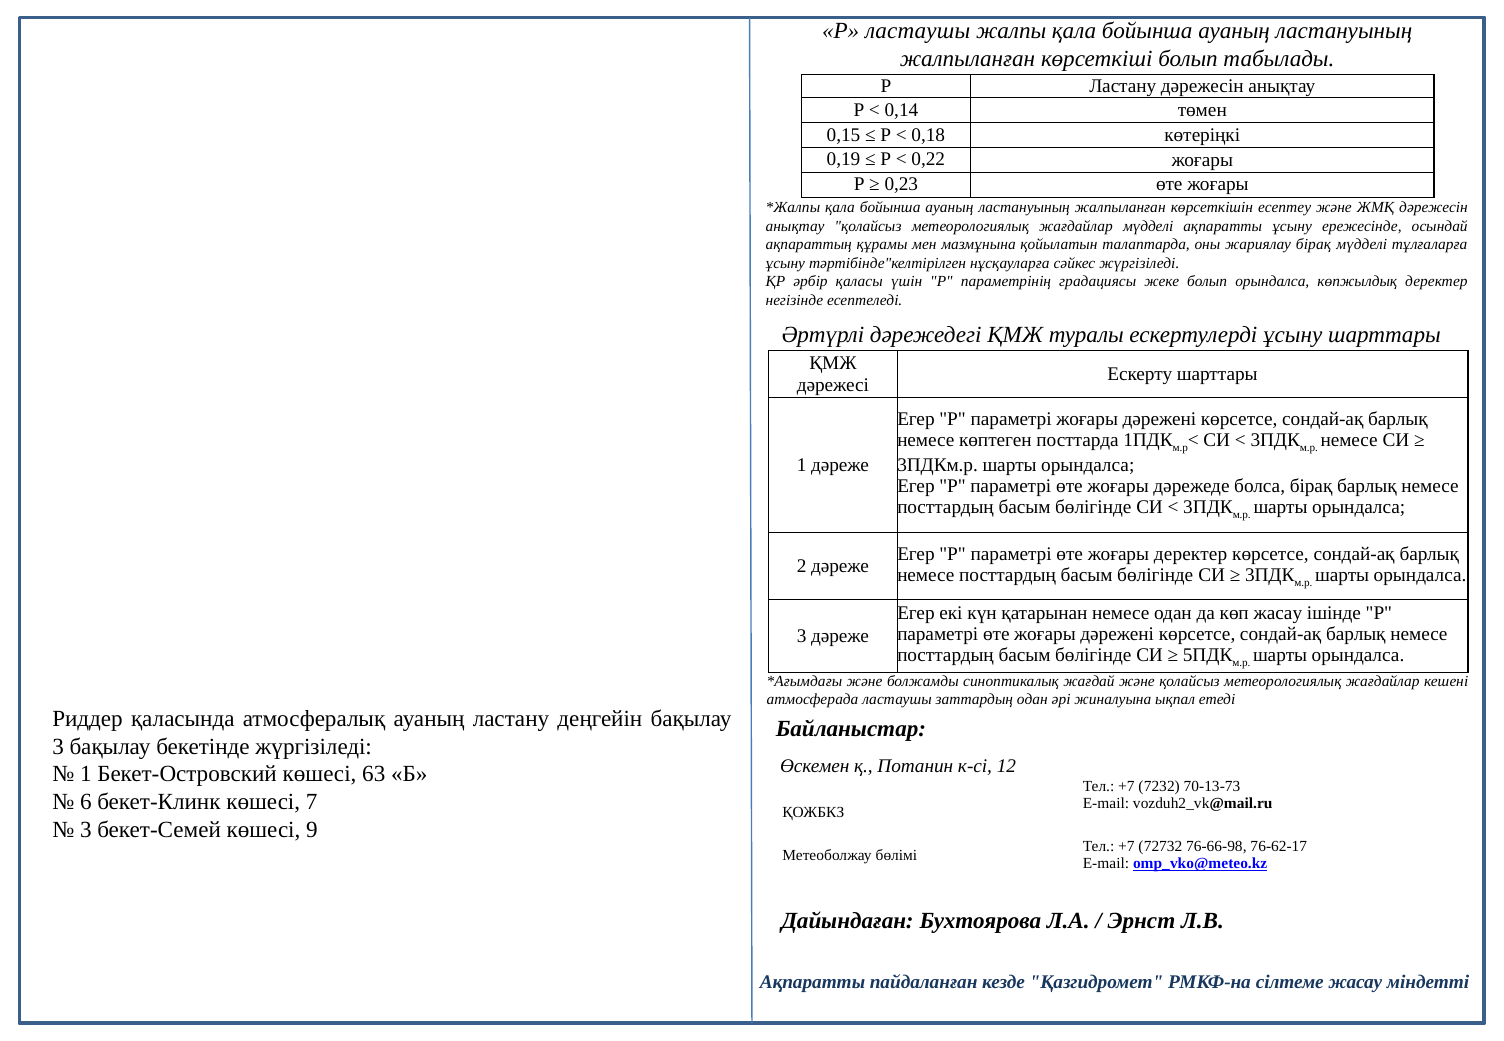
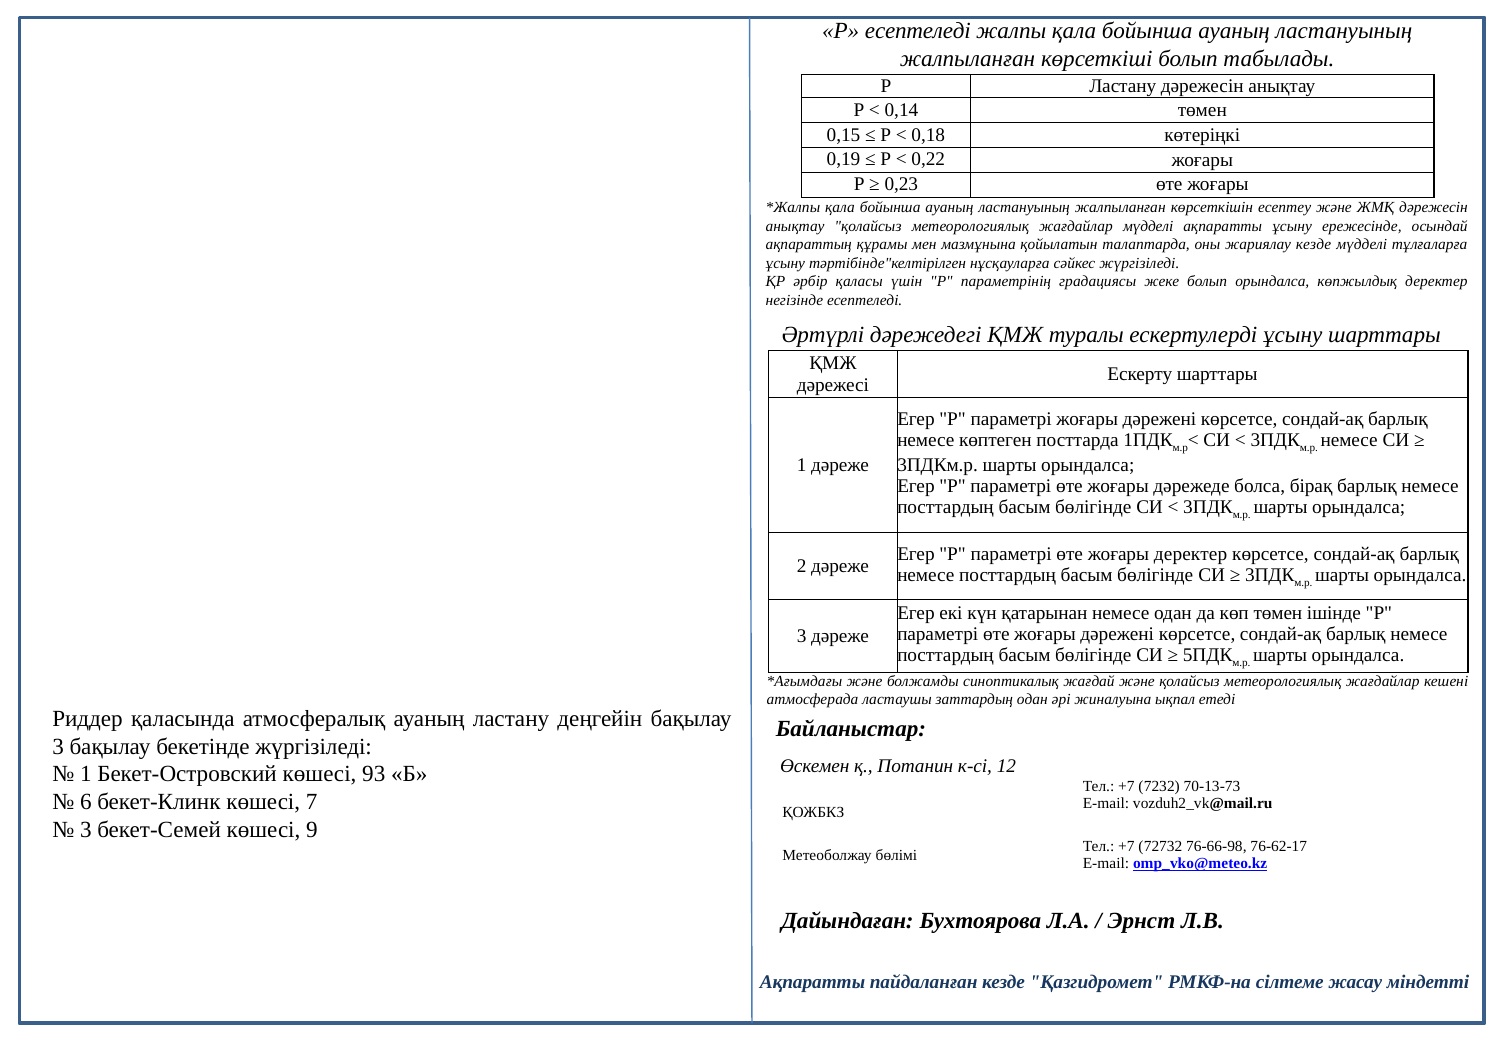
Р ластаушы: ластаушы -> есептеледі
жариялау бірақ: бірақ -> кезде
көп жасау: жасау -> төмен
63: 63 -> 93
